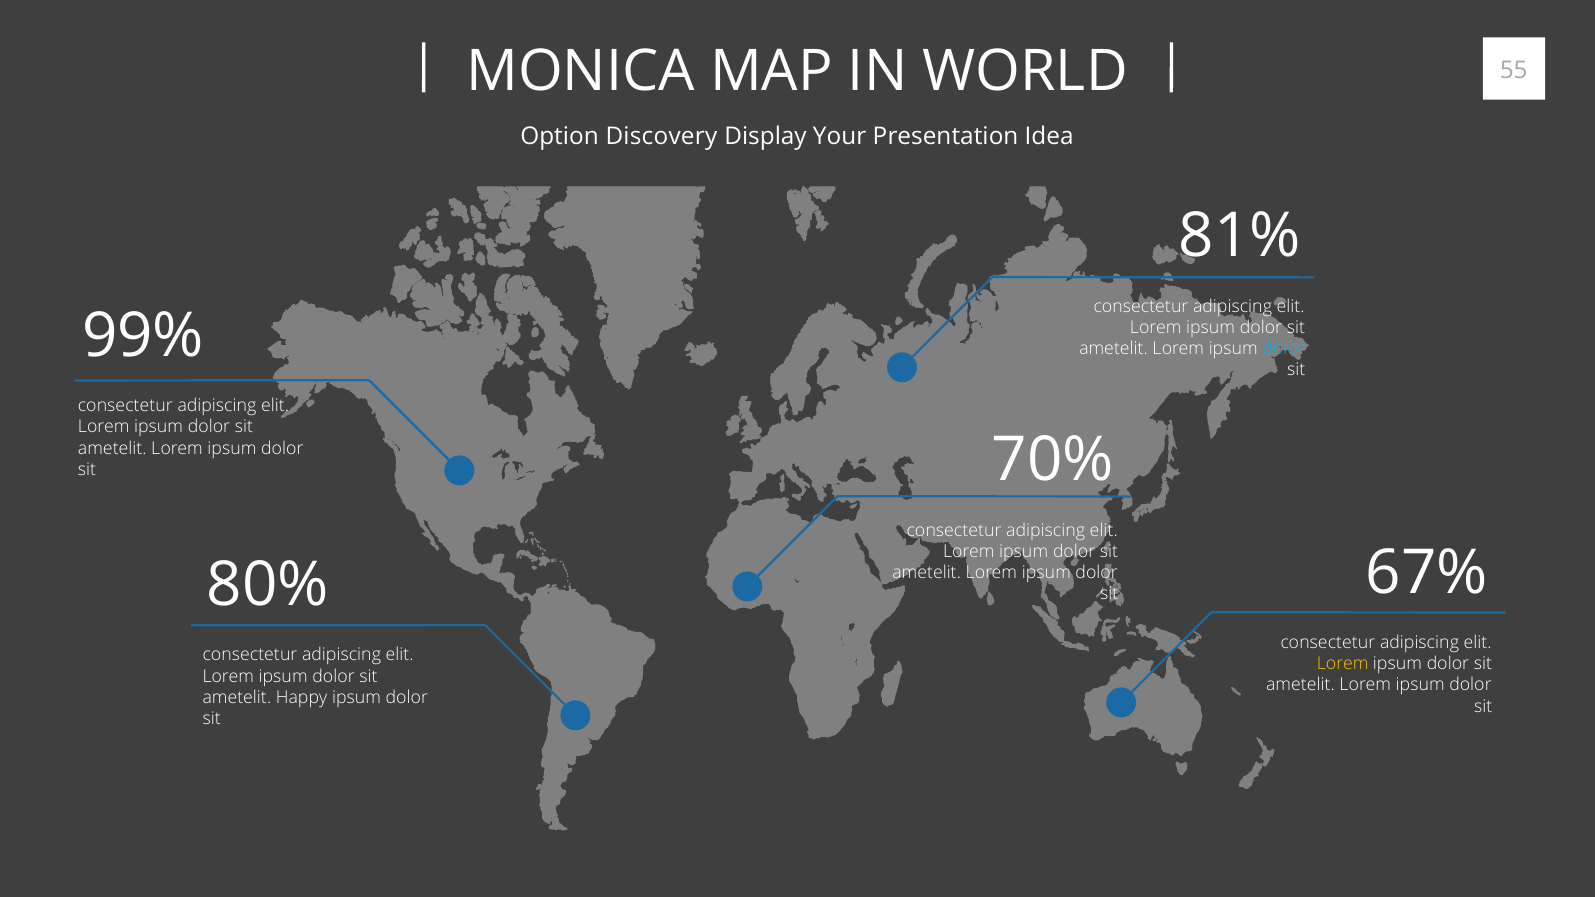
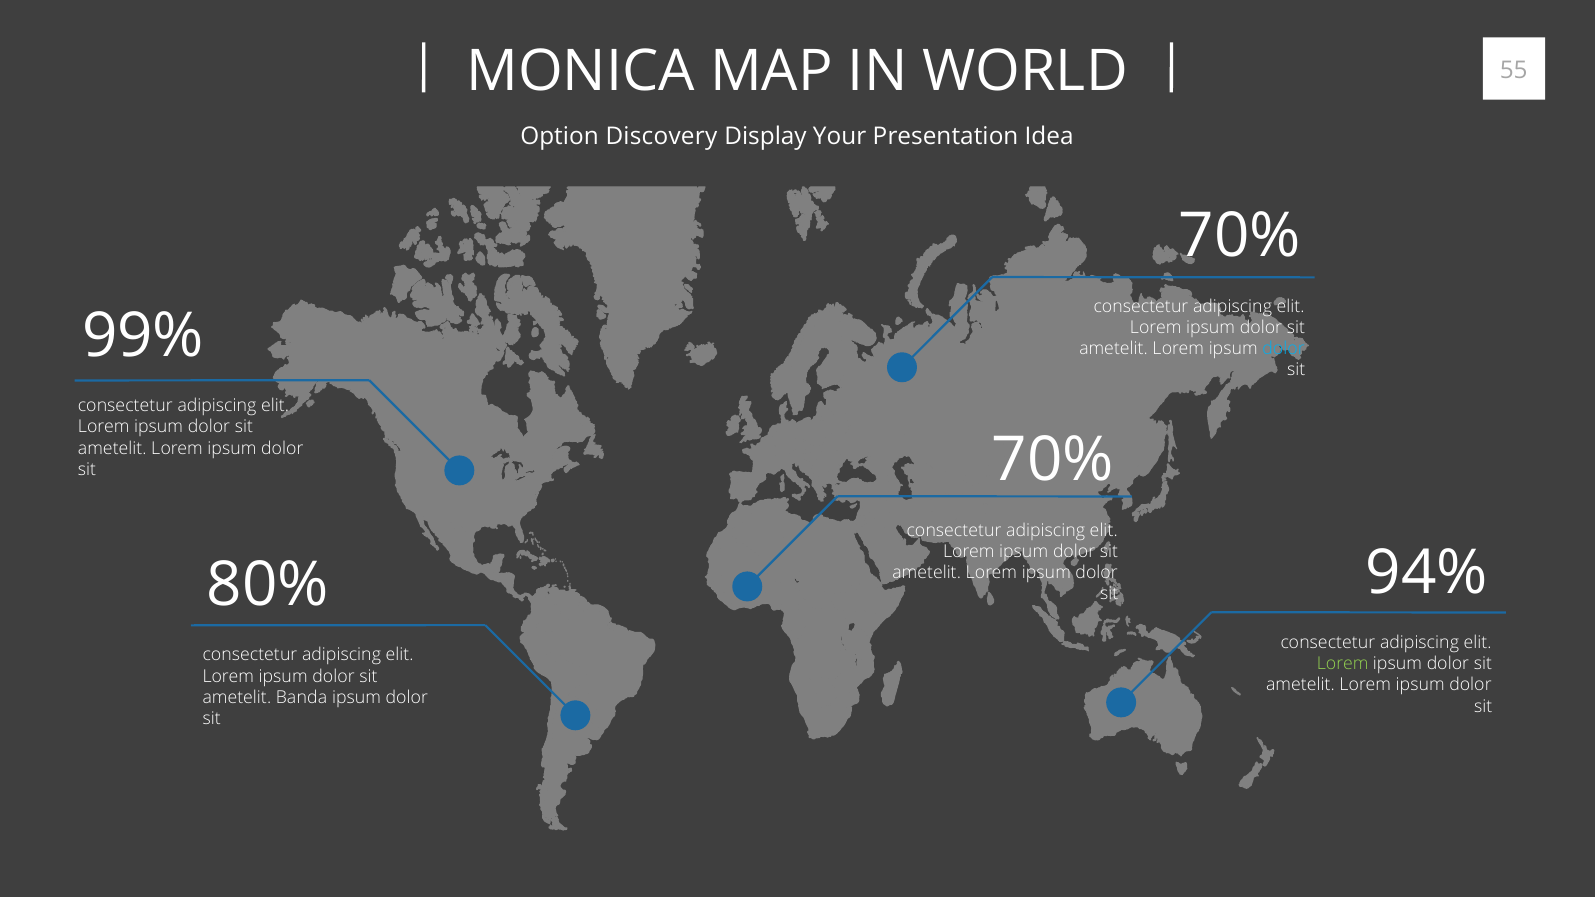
81% at (1240, 236): 81% -> 70%
67%: 67% -> 94%
Lorem at (1343, 664) colour: yellow -> light green
Happy: Happy -> Banda
